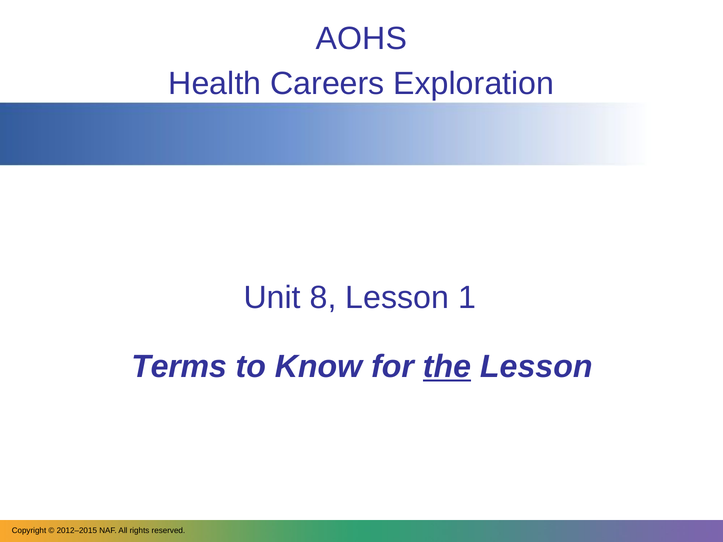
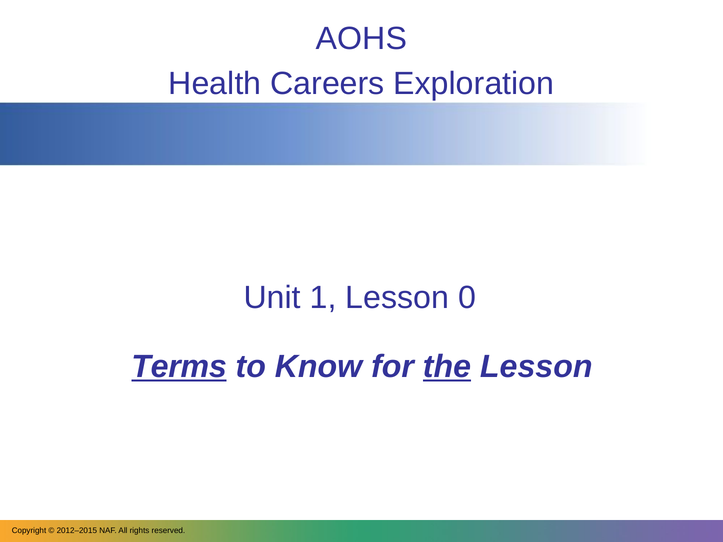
8: 8 -> 1
1: 1 -> 0
Terms underline: none -> present
